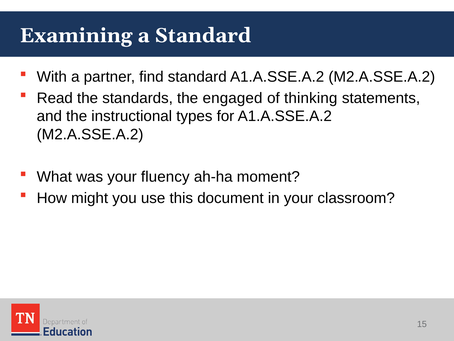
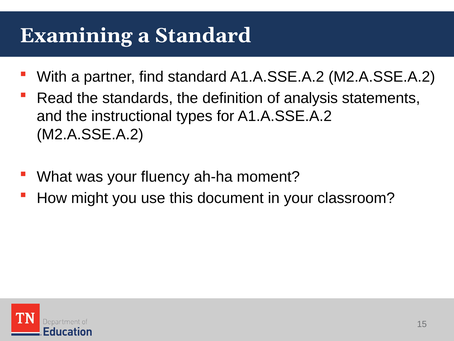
engaged: engaged -> definition
thinking: thinking -> analysis
